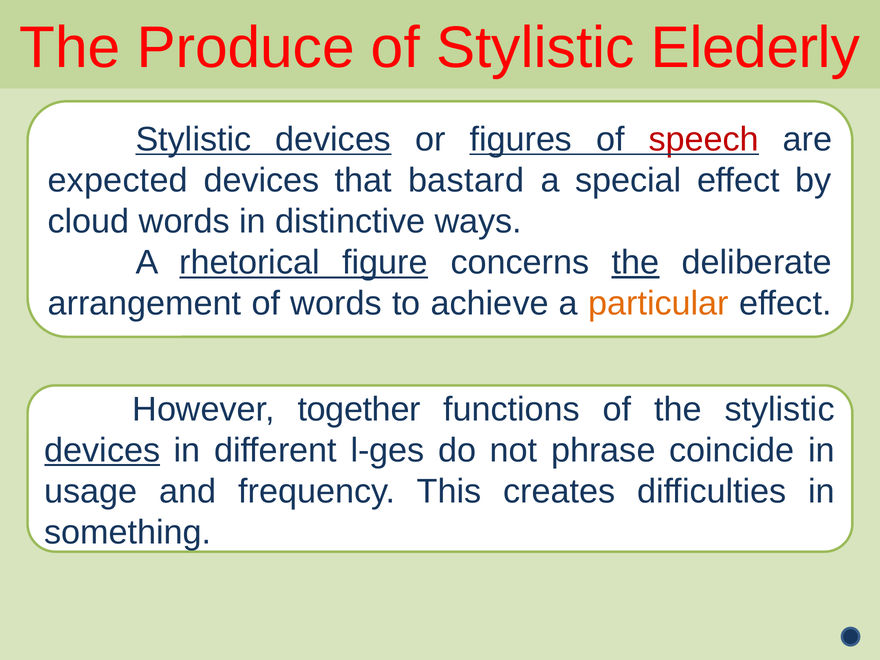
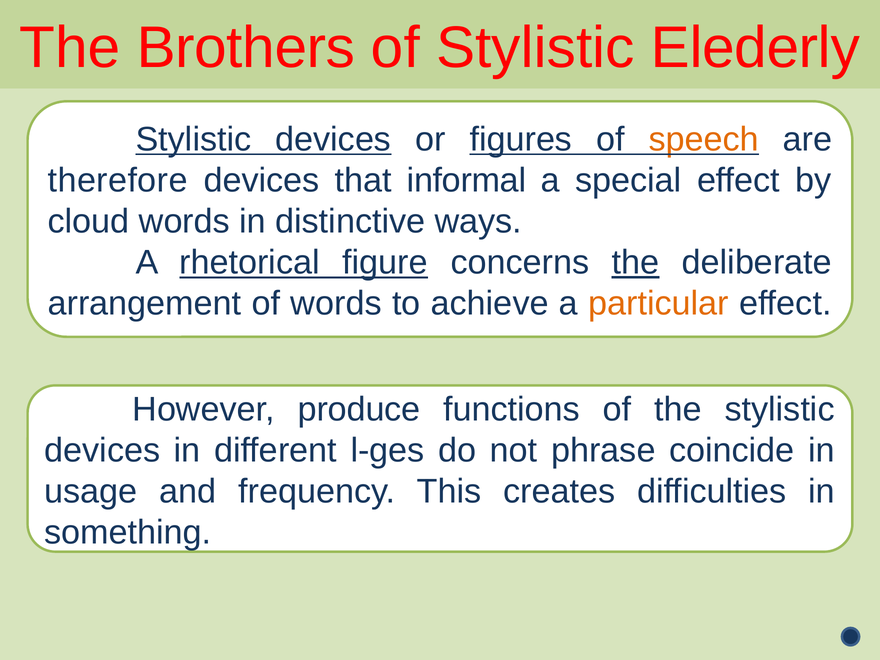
Produce: Produce -> Brothers
speech colour: red -> orange
expected: expected -> therefore
bastard: bastard -> informal
together: together -> produce
devices at (102, 450) underline: present -> none
